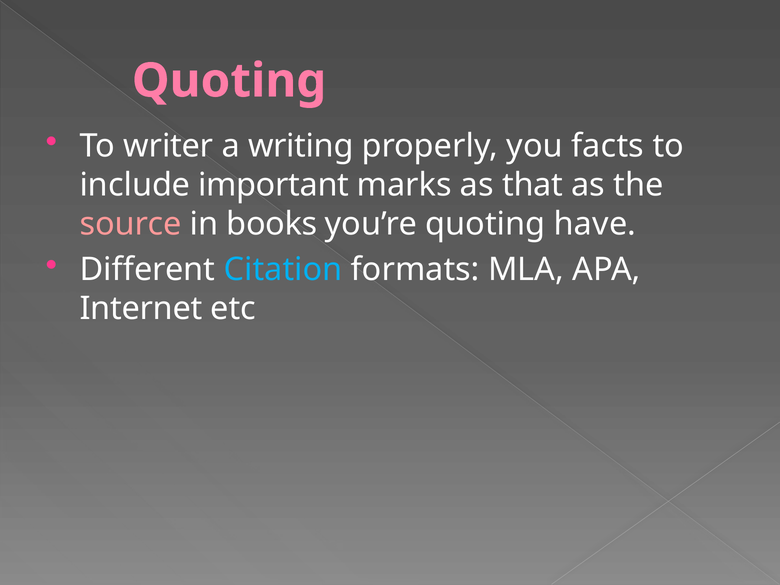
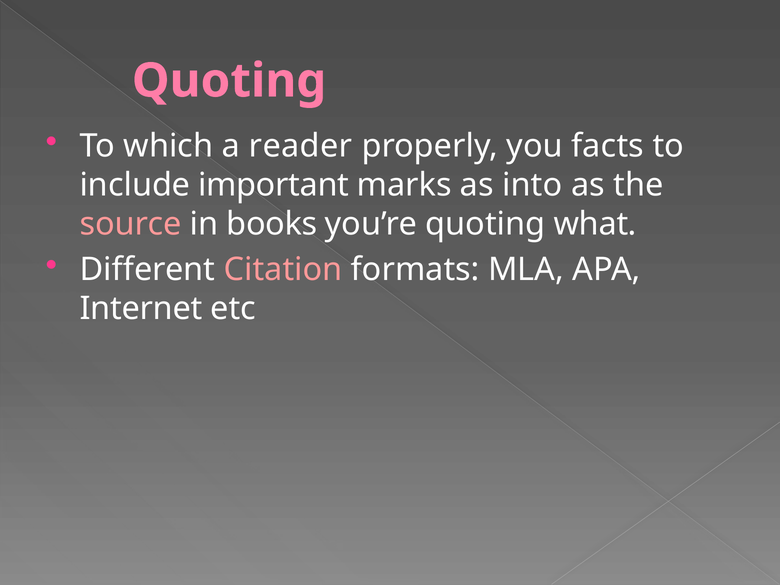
writer: writer -> which
writing: writing -> reader
that: that -> into
have: have -> what
Citation colour: light blue -> pink
